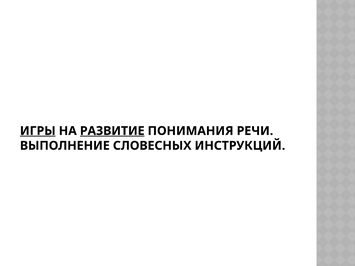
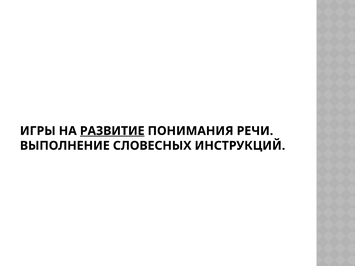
ИГРЫ underline: present -> none
